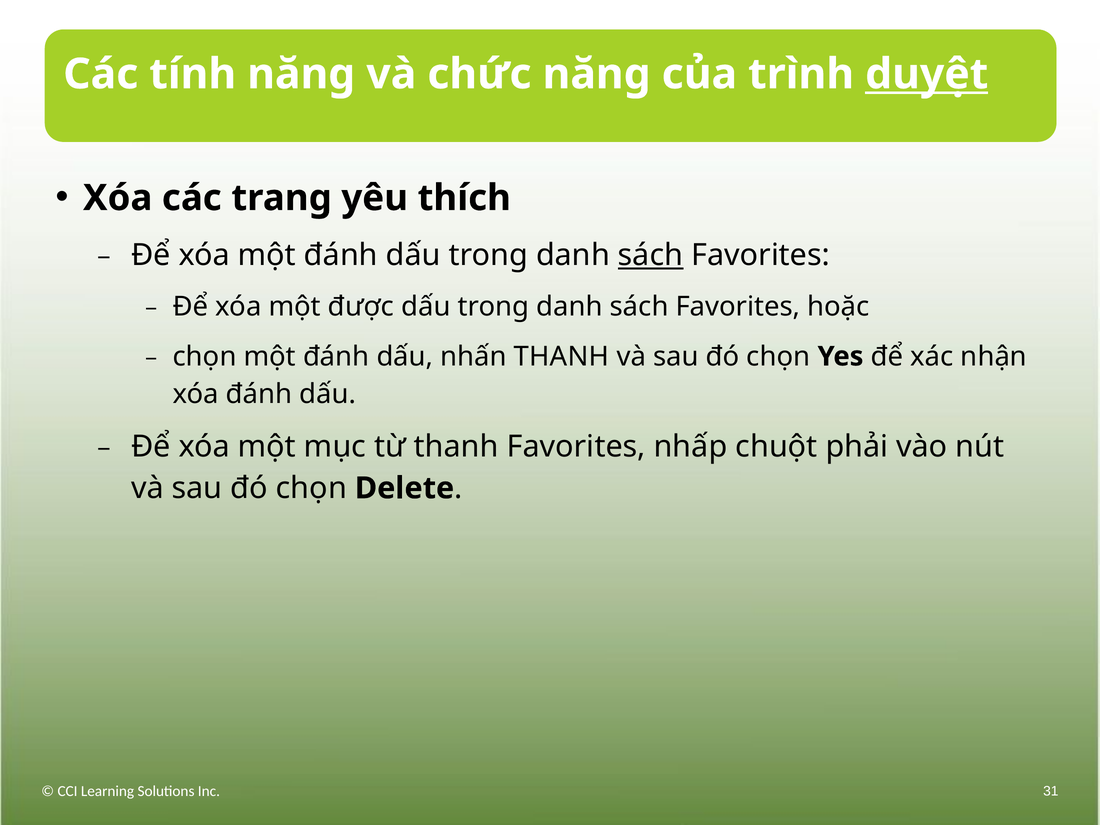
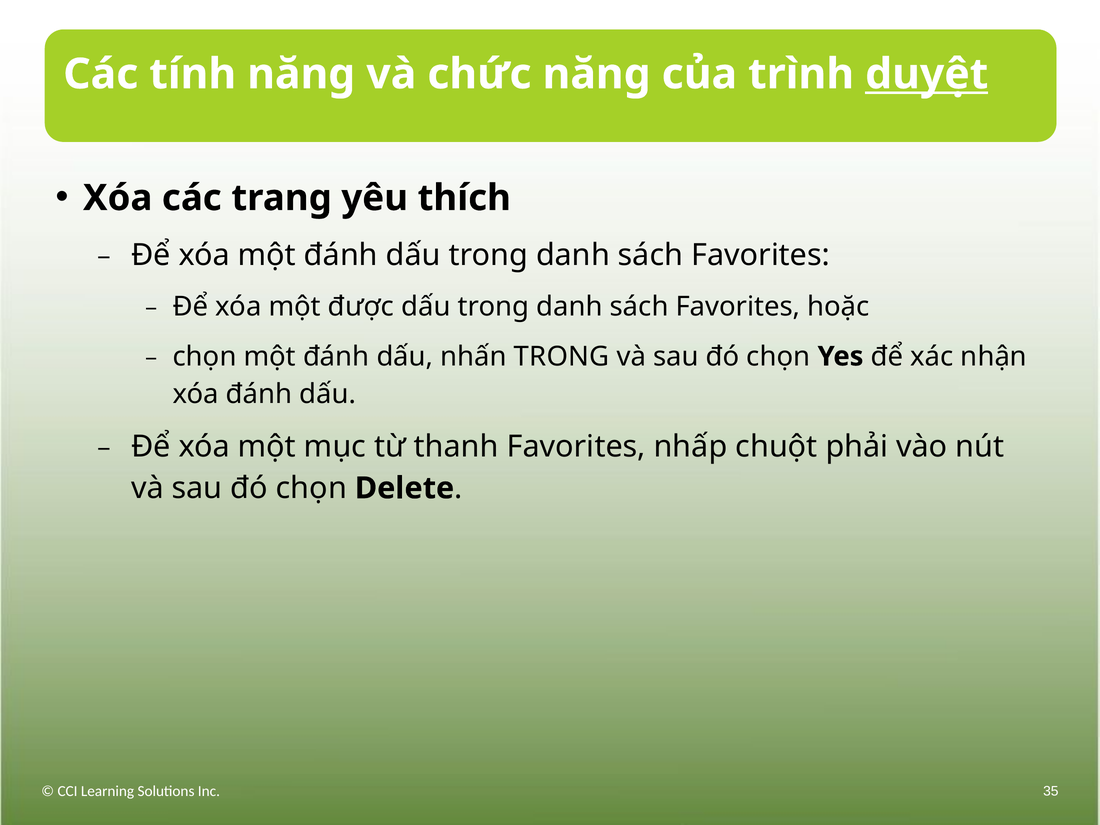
sách at (651, 255) underline: present -> none
nhấn THANH: THANH -> TRONG
31: 31 -> 35
